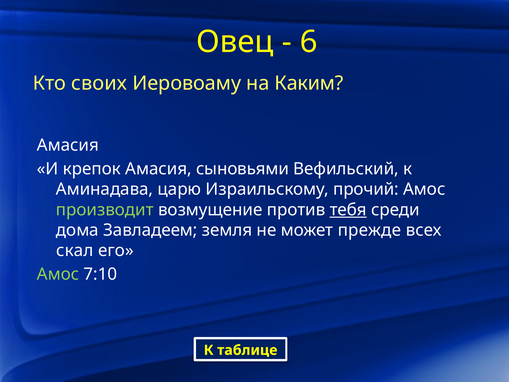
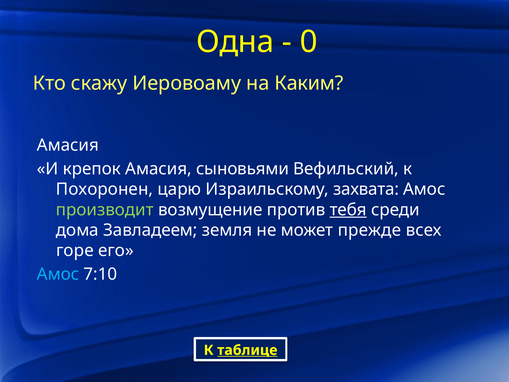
Овец: Овец -> Одна
6: 6 -> 0
своих: своих -> скажу
Аминадава: Аминадава -> Похоронен
прочий: прочий -> захвата
скал: скал -> горе
Амос at (58, 274) colour: light green -> light blue
таблице underline: none -> present
